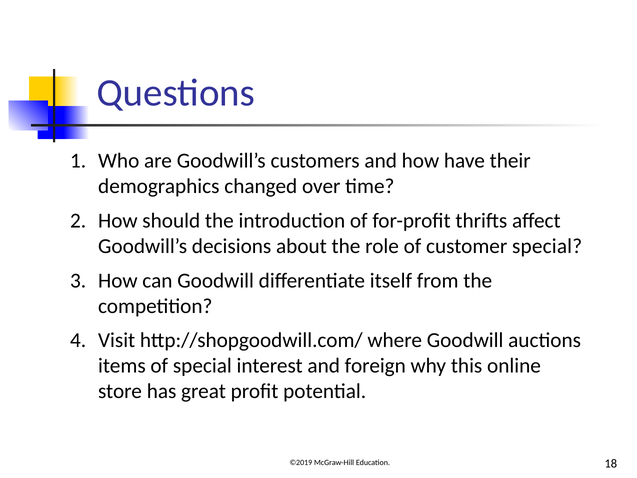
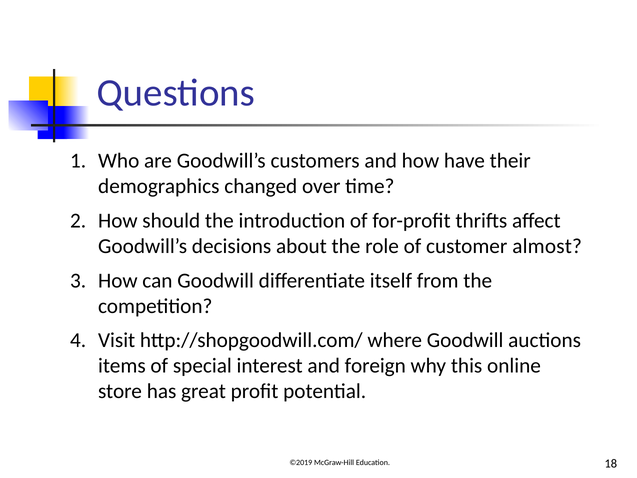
customer special: special -> almost
